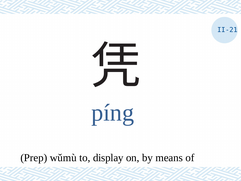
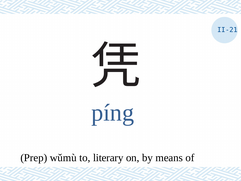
display: display -> literary
